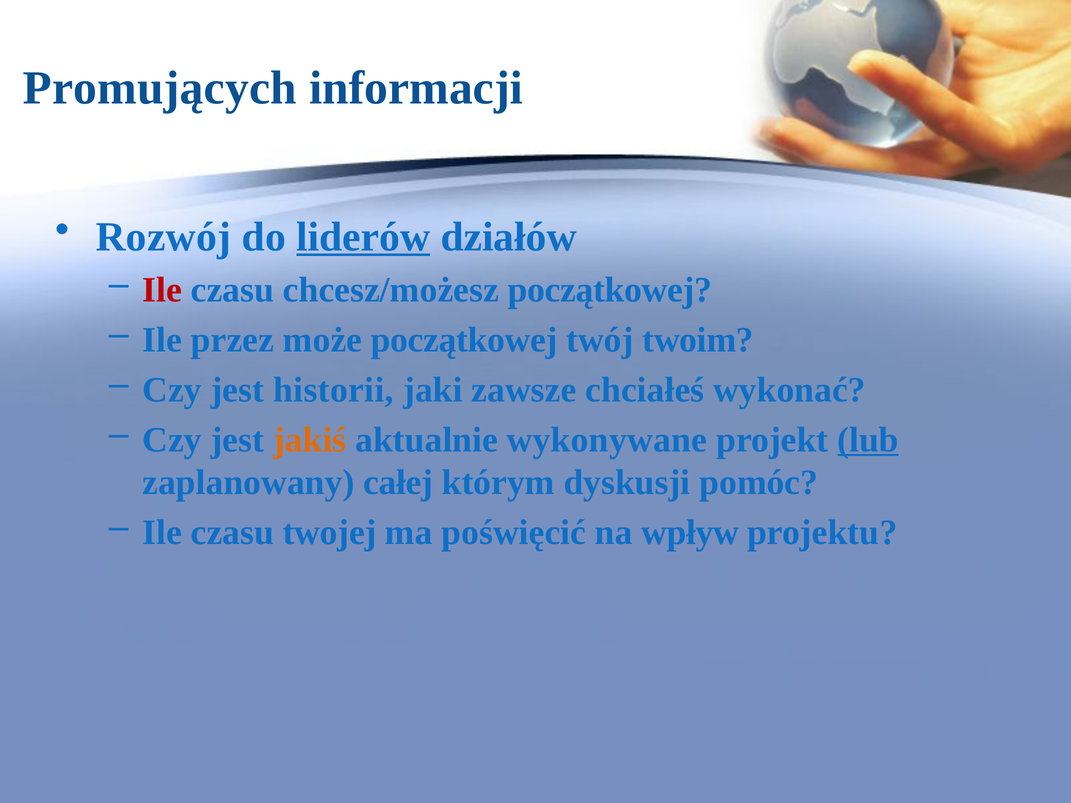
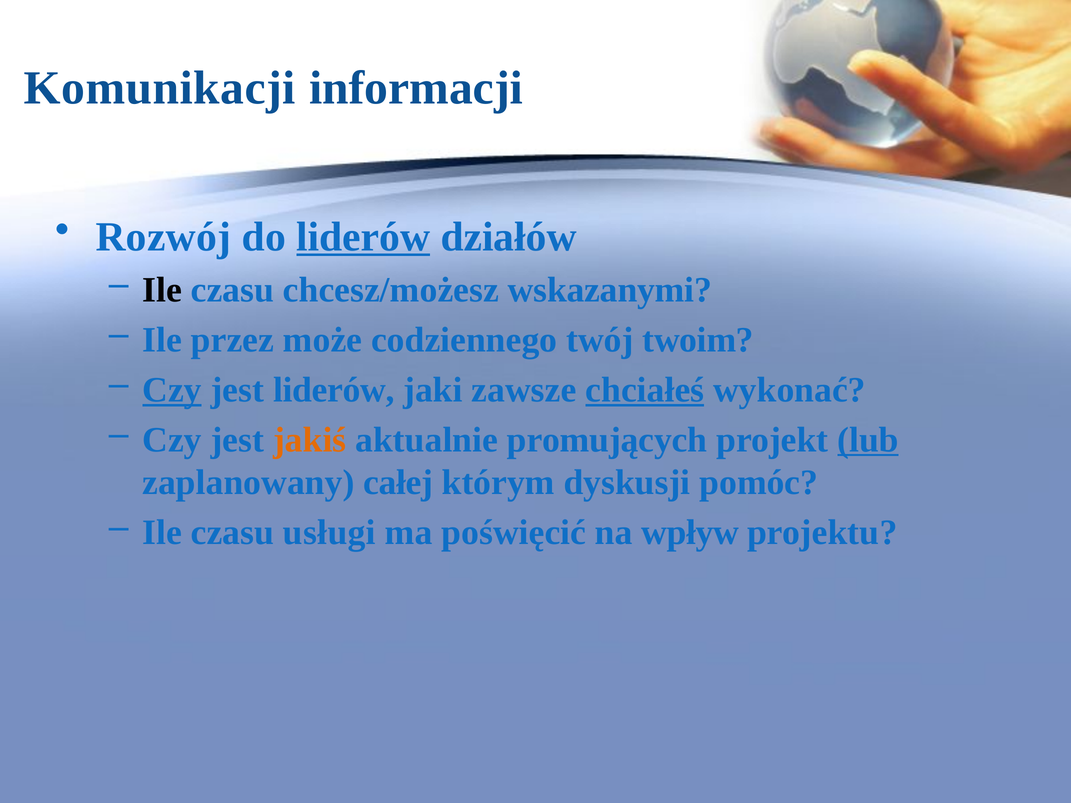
Promujących: Promujących -> Komunikacji
Ile at (162, 290) colour: red -> black
chcesz/możesz początkowej: początkowej -> wskazanymi
może początkowej: początkowej -> codziennego
Czy at (172, 390) underline: none -> present
jest historii: historii -> liderów
chciałeś underline: none -> present
wykonywane: wykonywane -> promujących
twojej: twojej -> usługi
